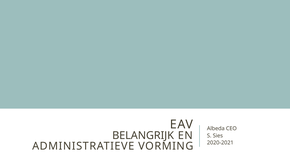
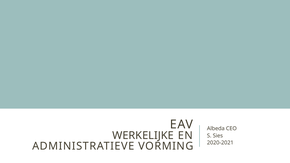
BELANGRIJK: BELANGRIJK -> WERKELIJKE
